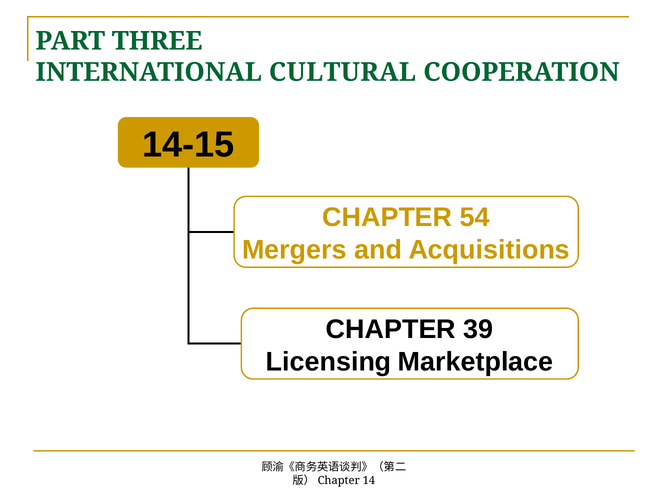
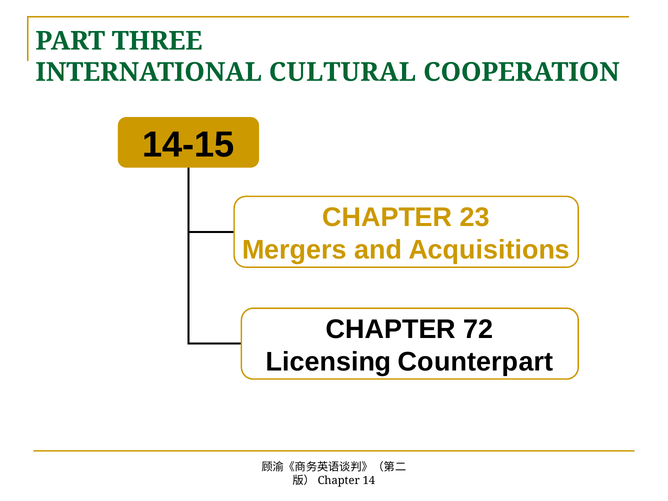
54: 54 -> 23
39: 39 -> 72
Marketplace: Marketplace -> Counterpart
